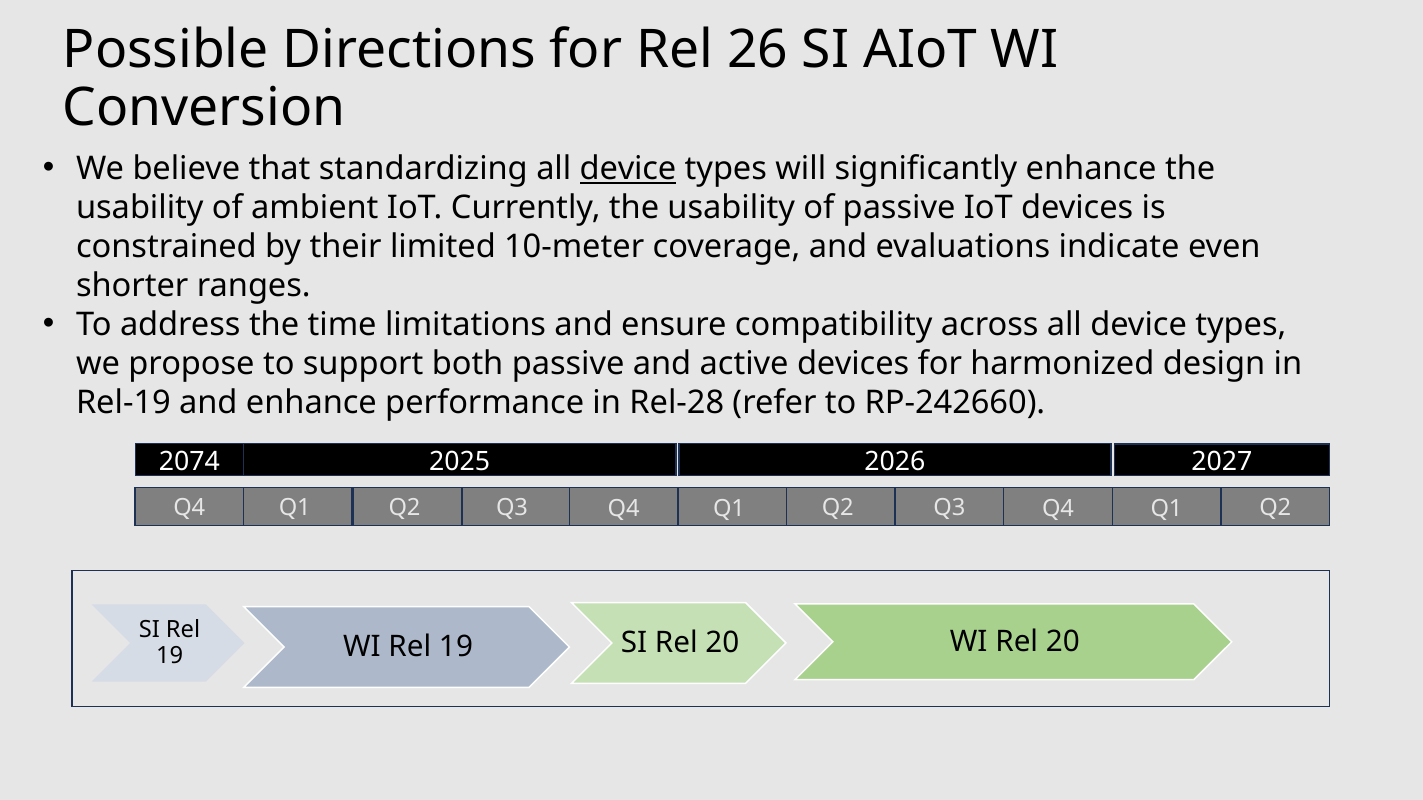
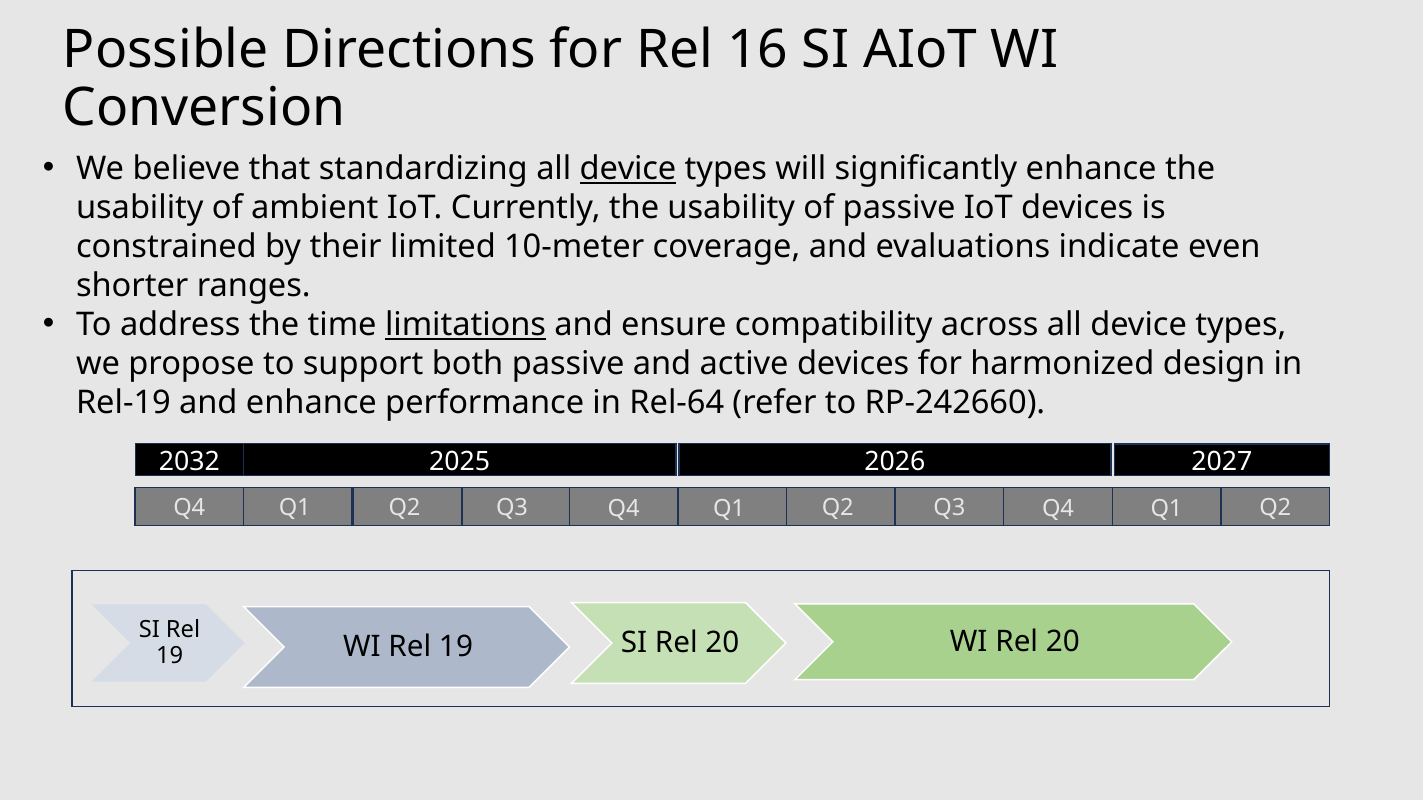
26: 26 -> 16
limitations underline: none -> present
Rel-28: Rel-28 -> Rel-64
2074: 2074 -> 2032
